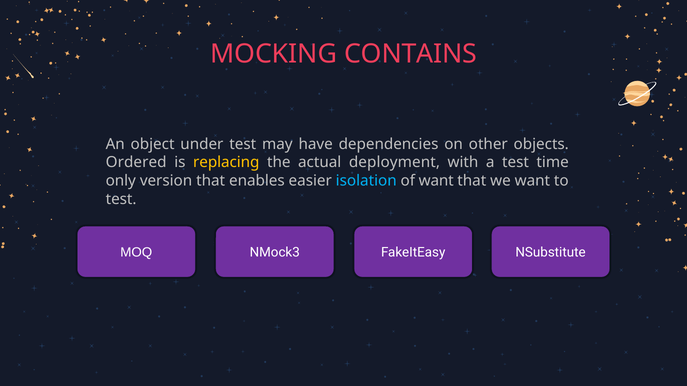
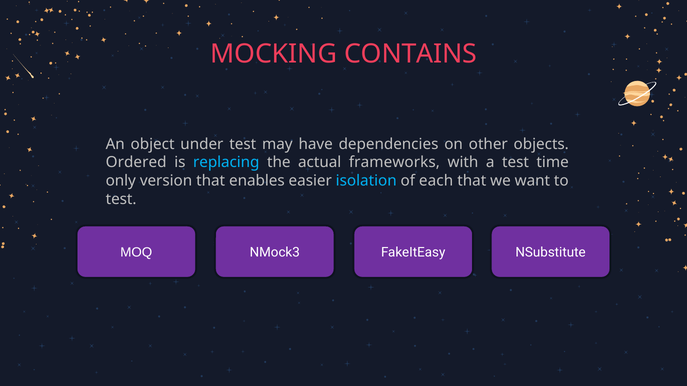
replacing colour: yellow -> light blue
deployment: deployment -> frameworks
of want: want -> each
